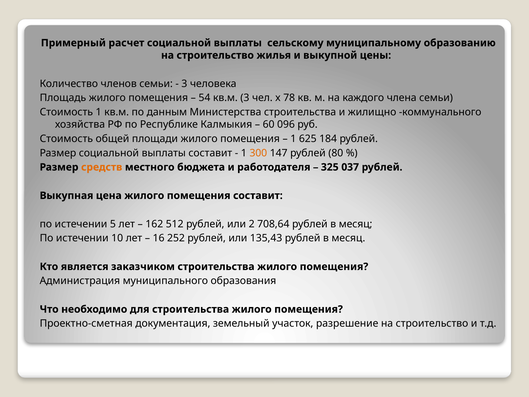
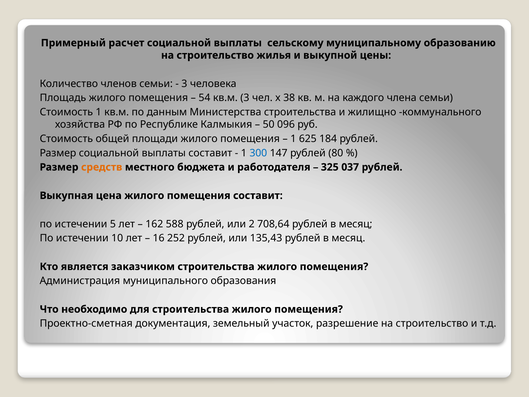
78: 78 -> 38
60: 60 -> 50
300 colour: orange -> blue
512: 512 -> 588
